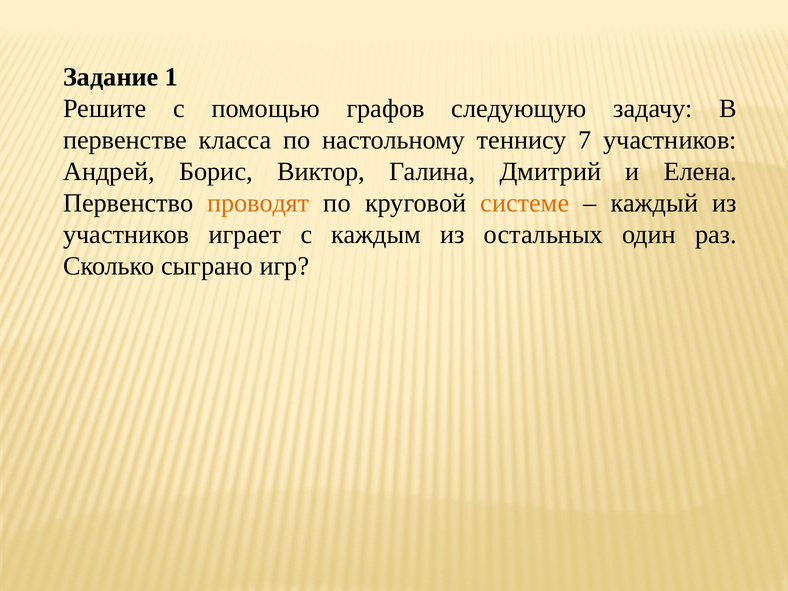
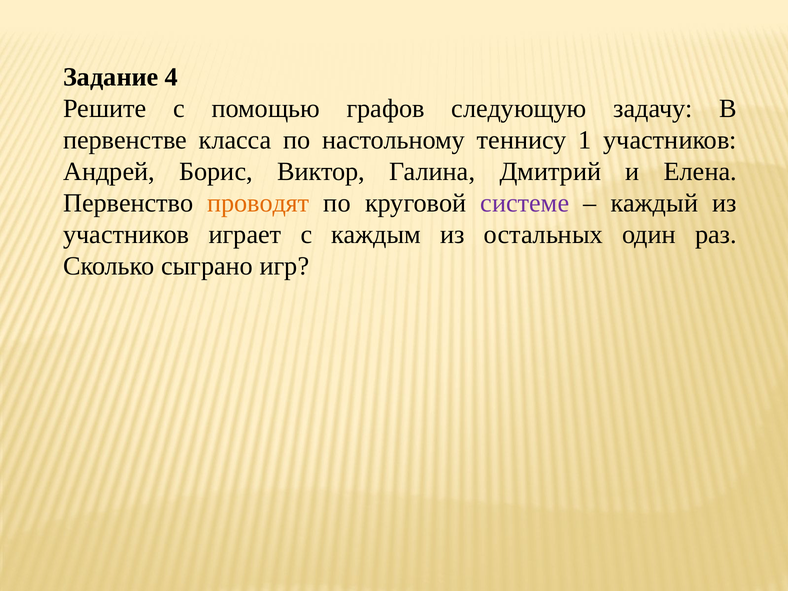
1: 1 -> 4
7: 7 -> 1
системе colour: orange -> purple
